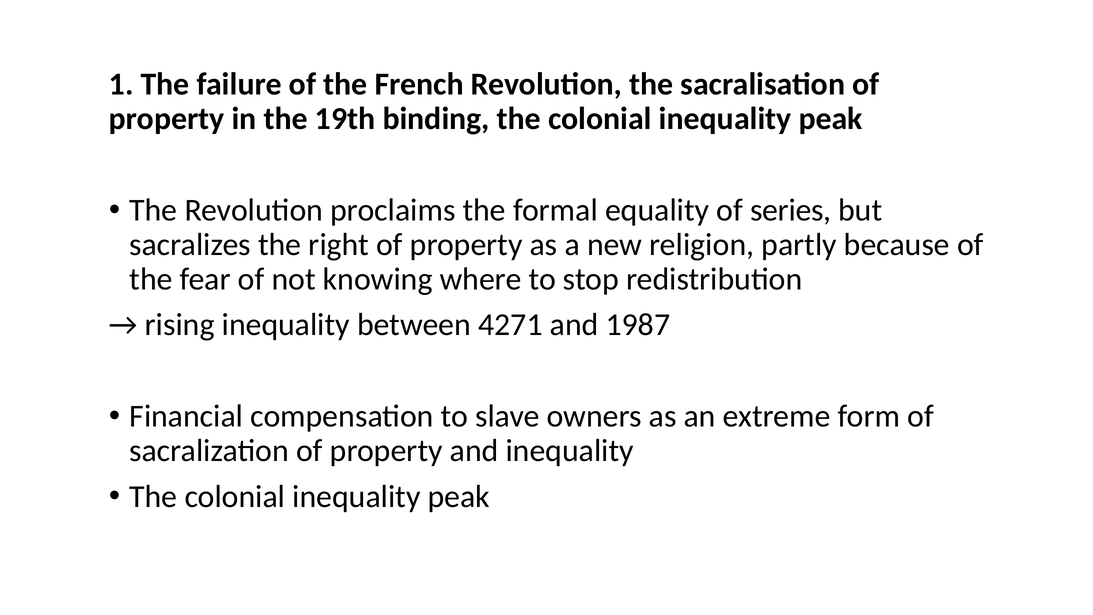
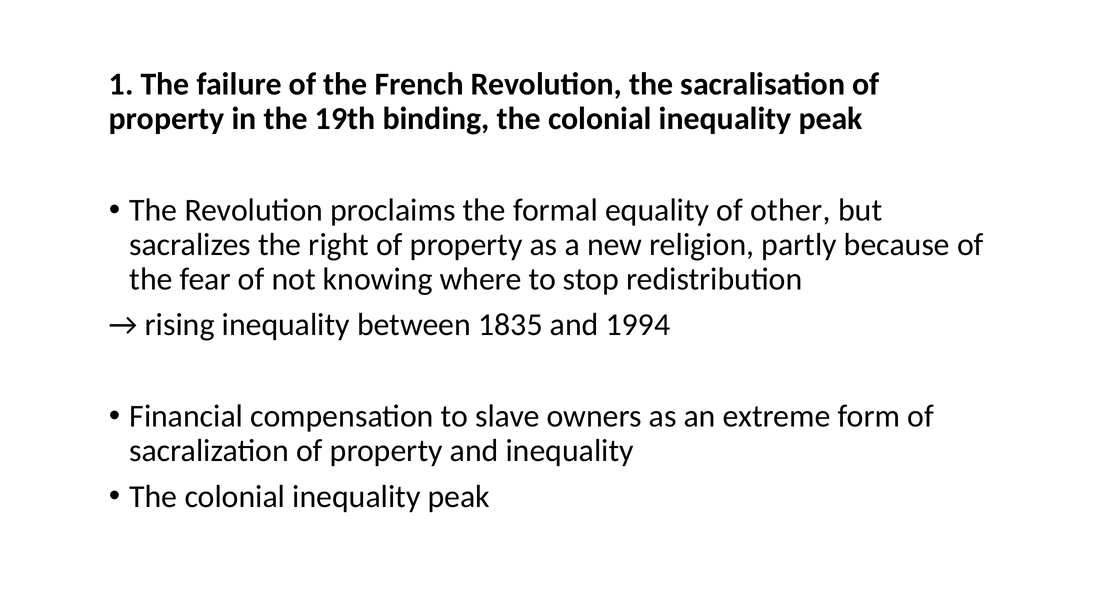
series: series -> other
4271: 4271 -> 1835
1987: 1987 -> 1994
